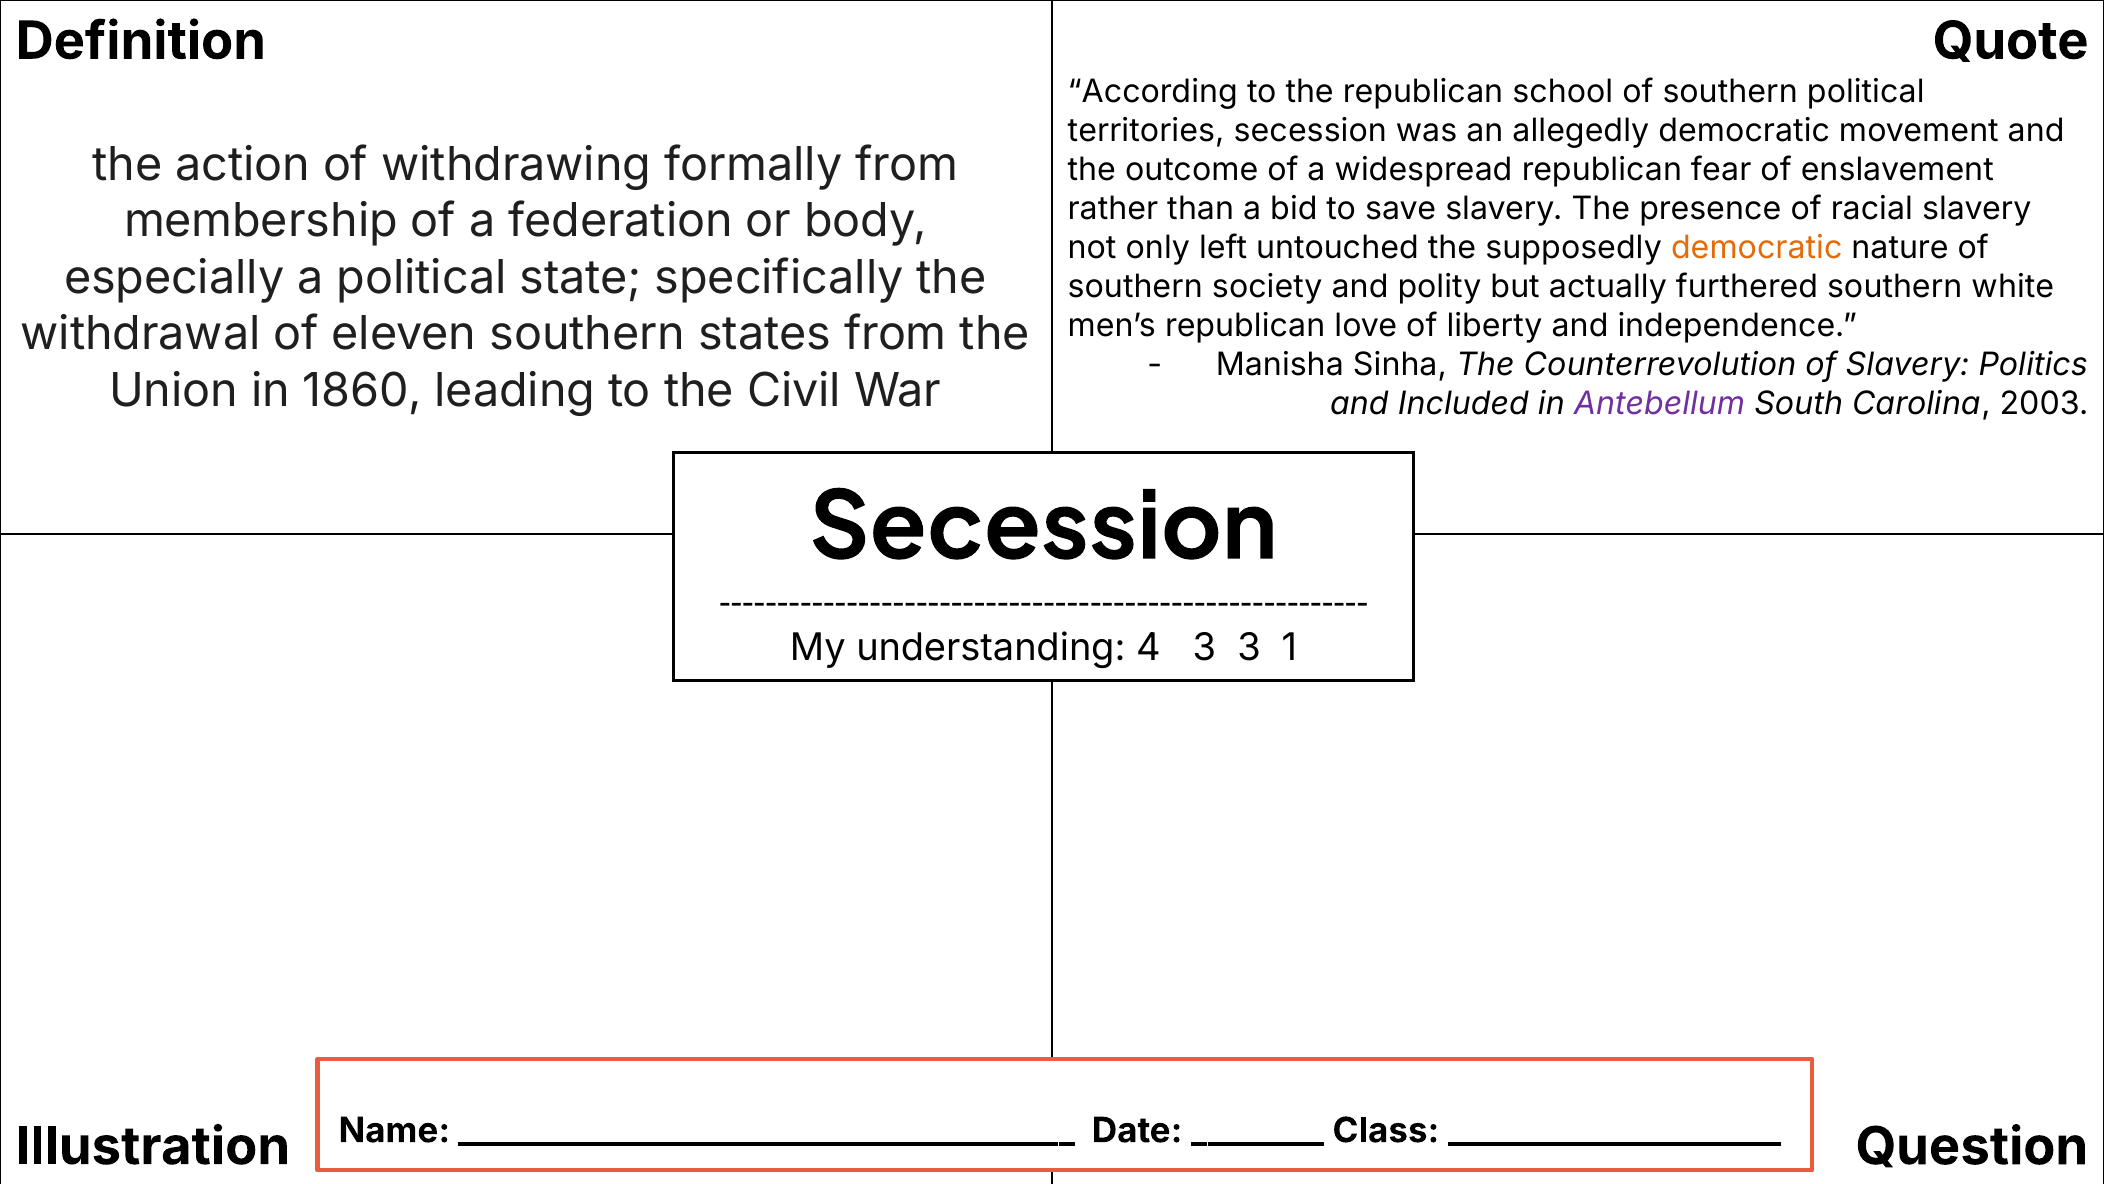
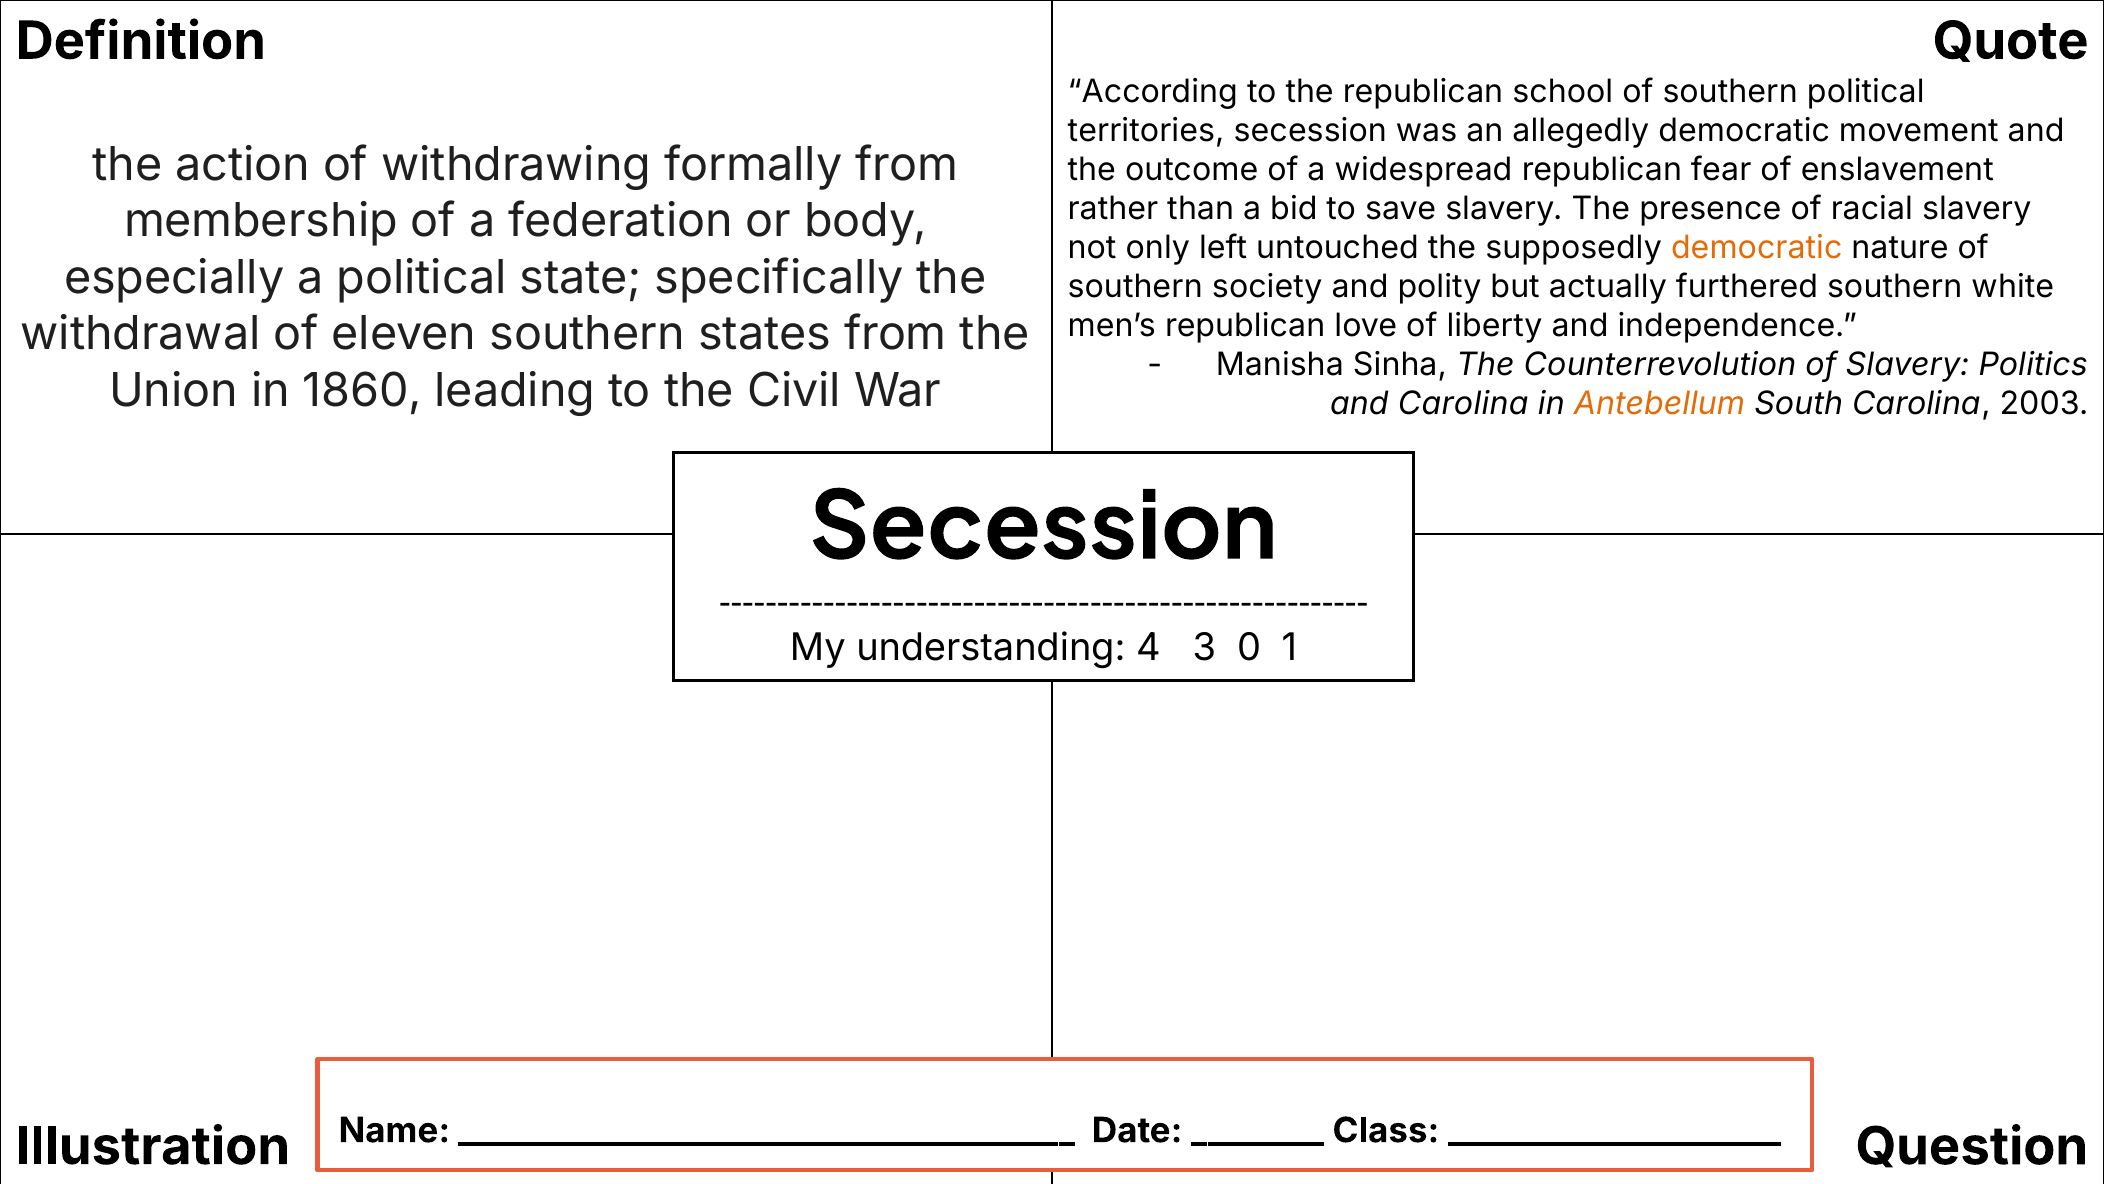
and Included: Included -> Carolina
Antebellum colour: purple -> orange
3 3: 3 -> 0
